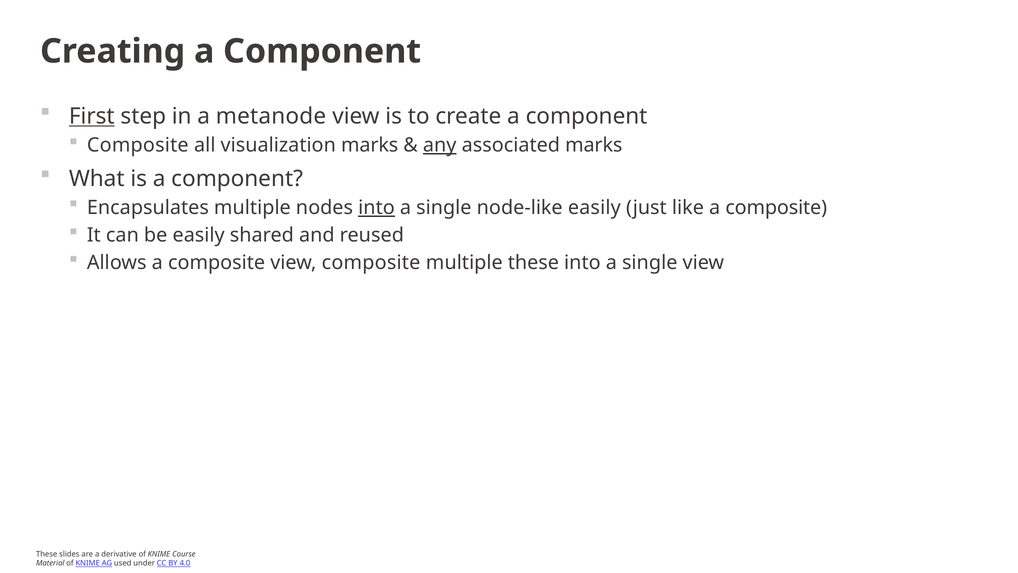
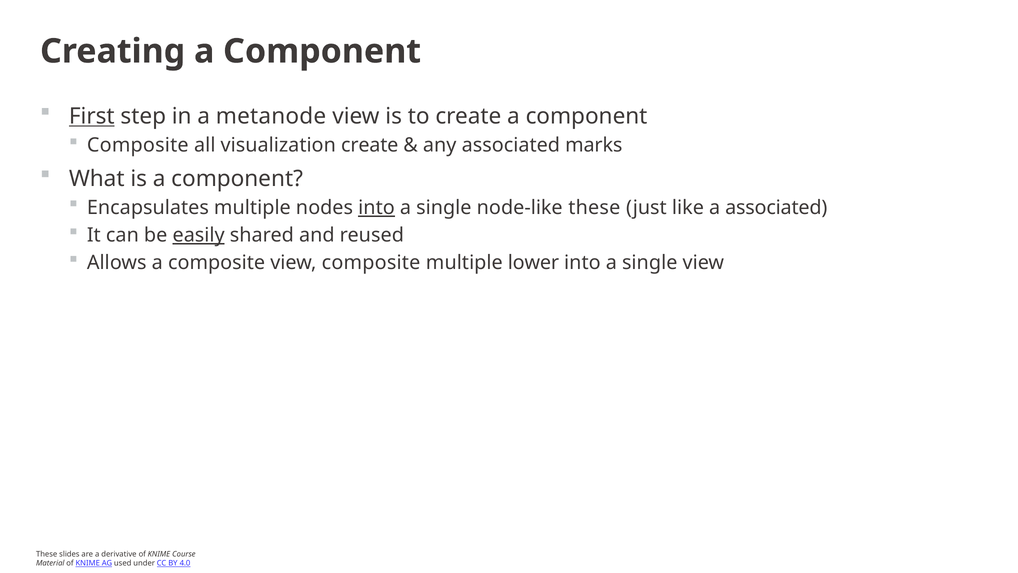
visualization marks: marks -> create
any underline: present -> none
node-like easily: easily -> these
like a composite: composite -> associated
easily at (199, 235) underline: none -> present
multiple these: these -> lower
